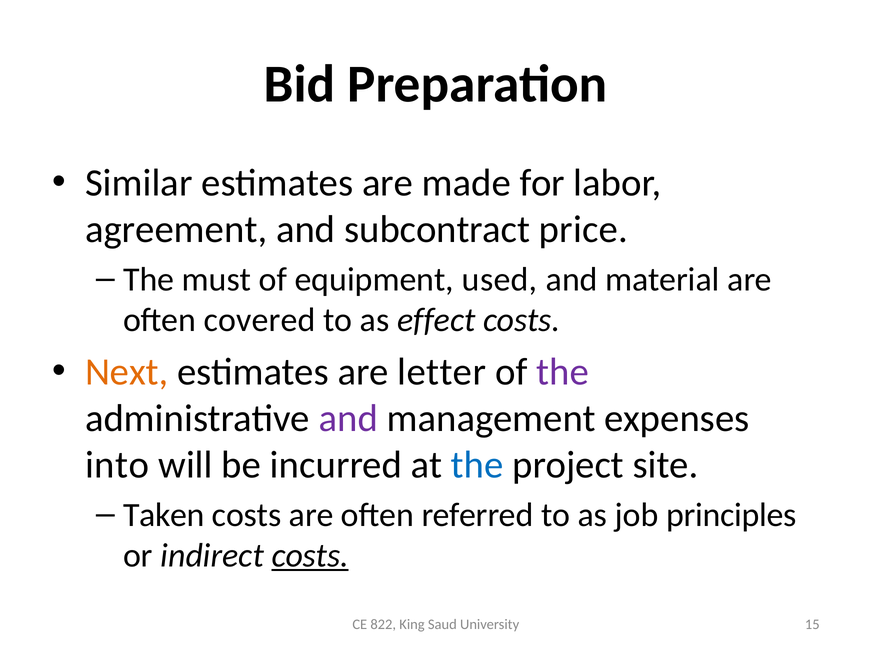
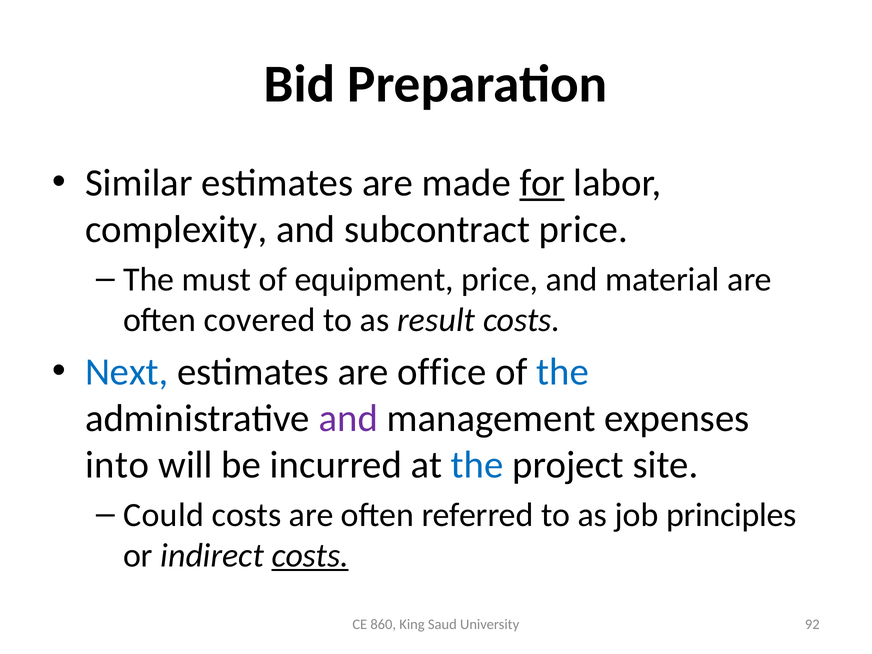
for underline: none -> present
agreement: agreement -> complexity
equipment used: used -> price
effect: effect -> result
Next colour: orange -> blue
letter: letter -> office
the at (563, 372) colour: purple -> blue
Taken: Taken -> Could
822: 822 -> 860
15: 15 -> 92
